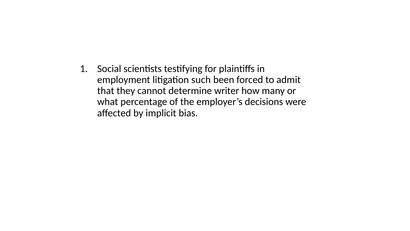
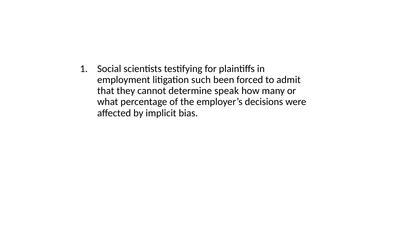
writer: writer -> speak
